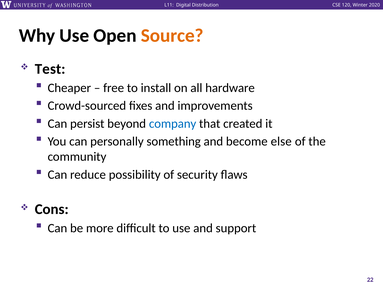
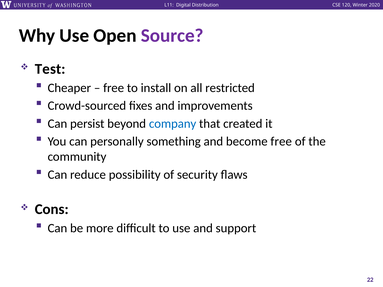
Source colour: orange -> purple
hardware: hardware -> restricted
become else: else -> free
